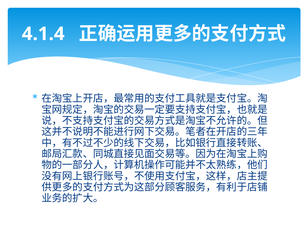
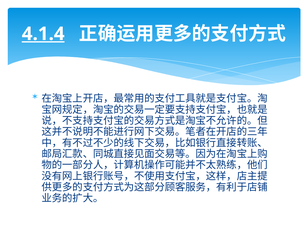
4.1.4 underline: none -> present
